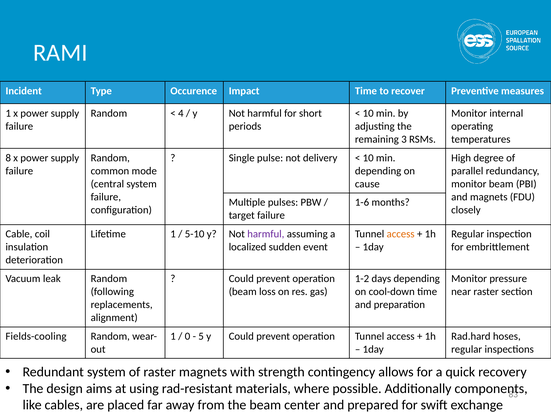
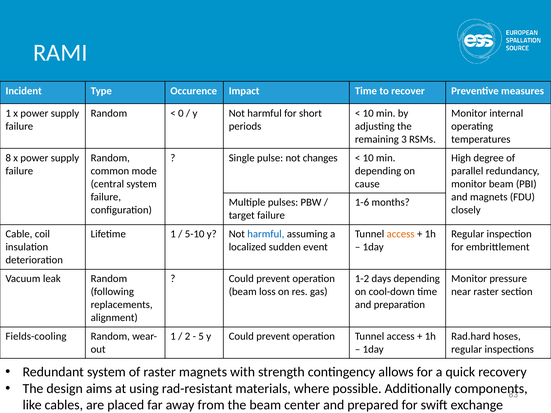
4: 4 -> 0
delivery: delivery -> changes
harmful at (266, 234) colour: purple -> blue
0: 0 -> 2
